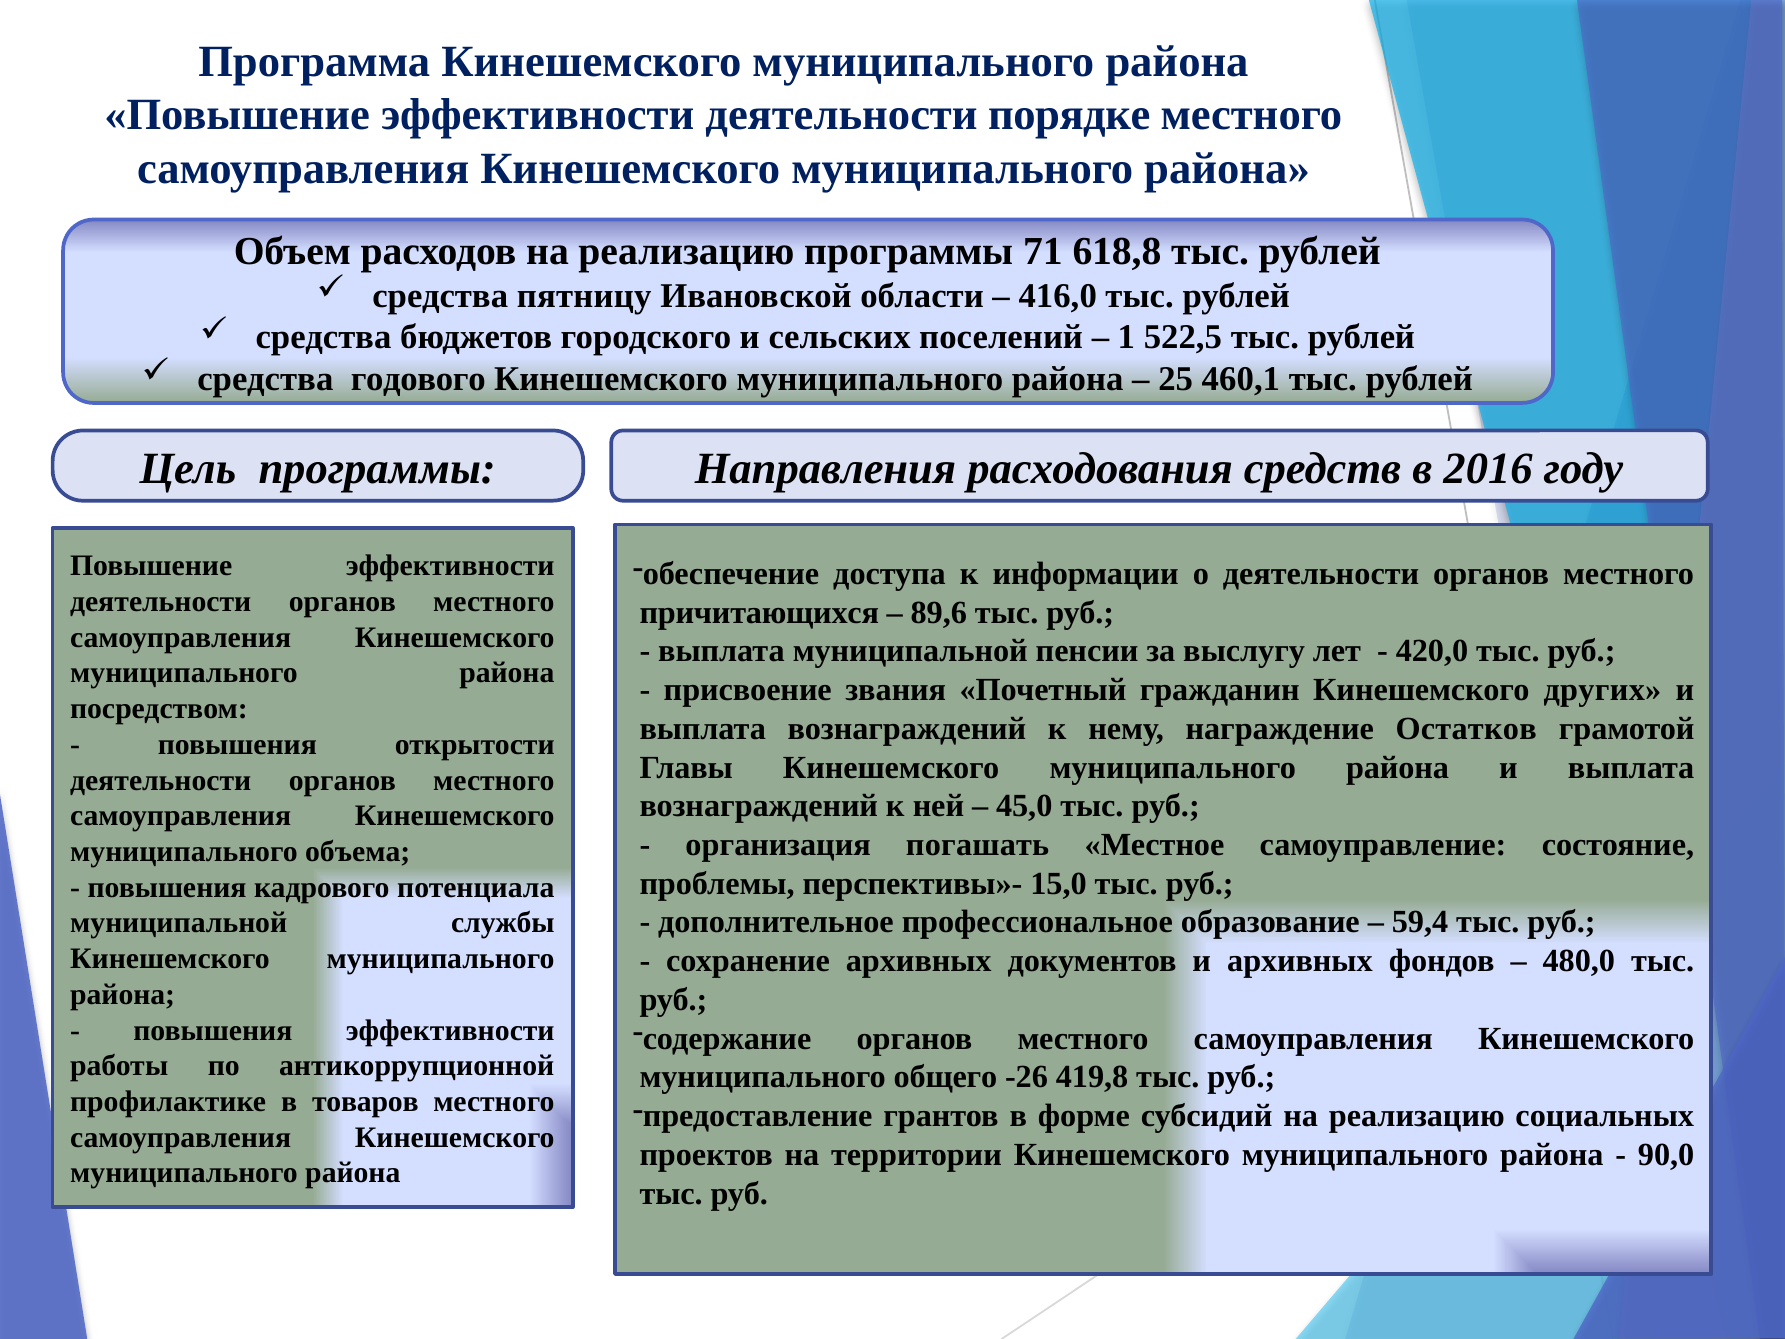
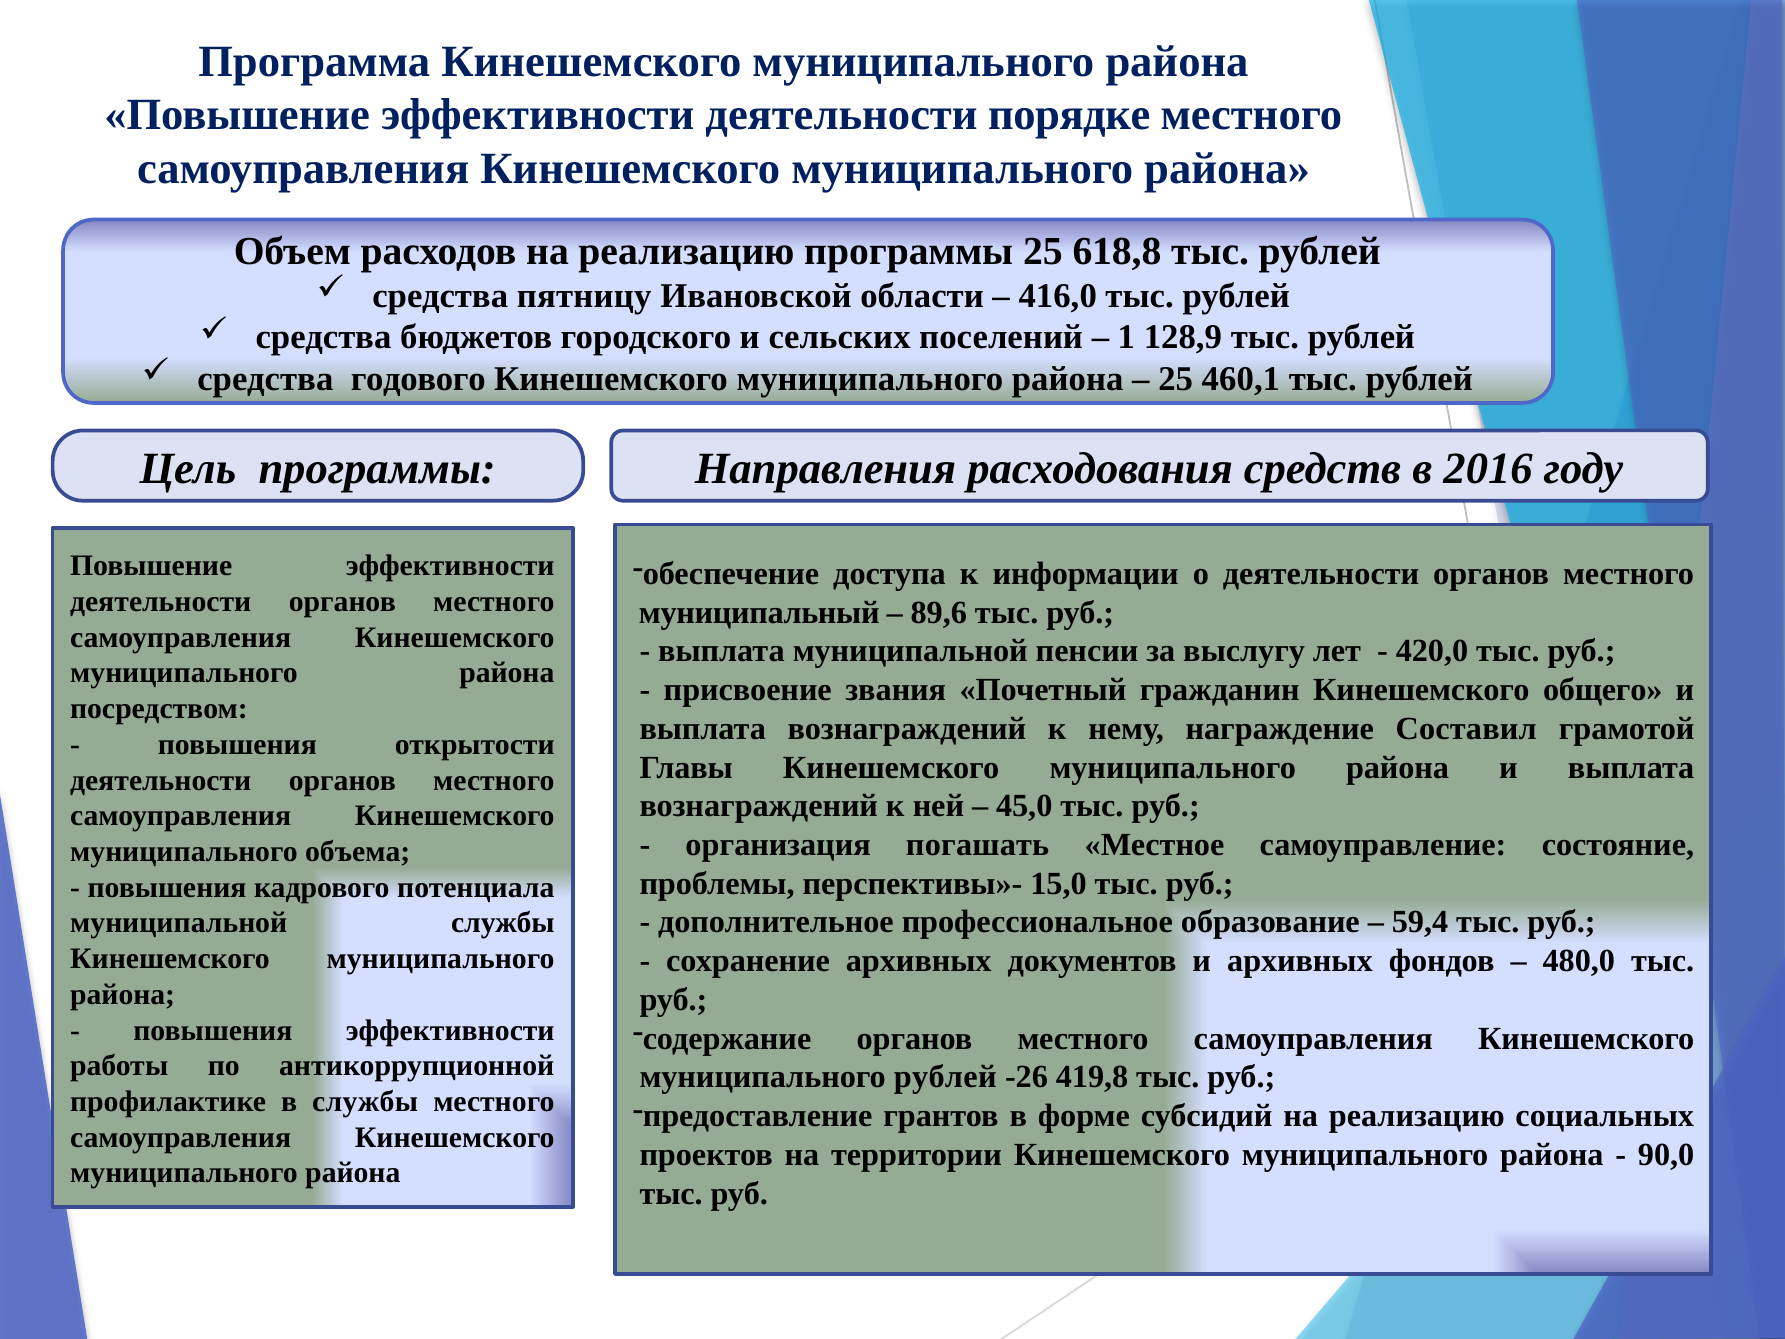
программы 71: 71 -> 25
522,5: 522,5 -> 128,9
причитающихся: причитающихся -> муниципальный
других: других -> общего
Остатков: Остатков -> Составил
муниципального общего: общего -> рублей
в товаров: товаров -> службы
